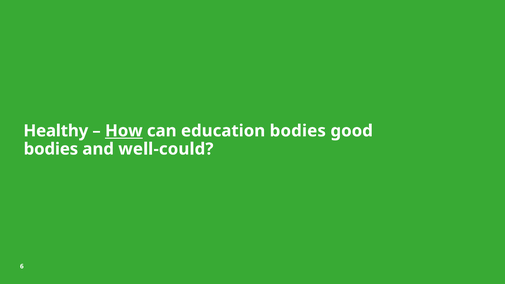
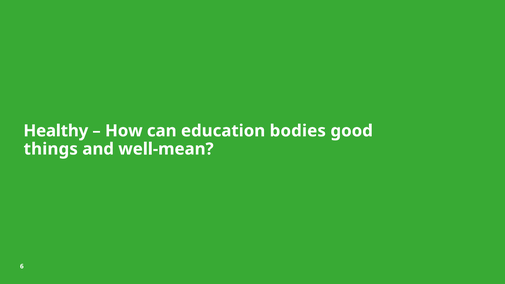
How underline: present -> none
bodies at (51, 149): bodies -> things
well-could: well-could -> well-mean
